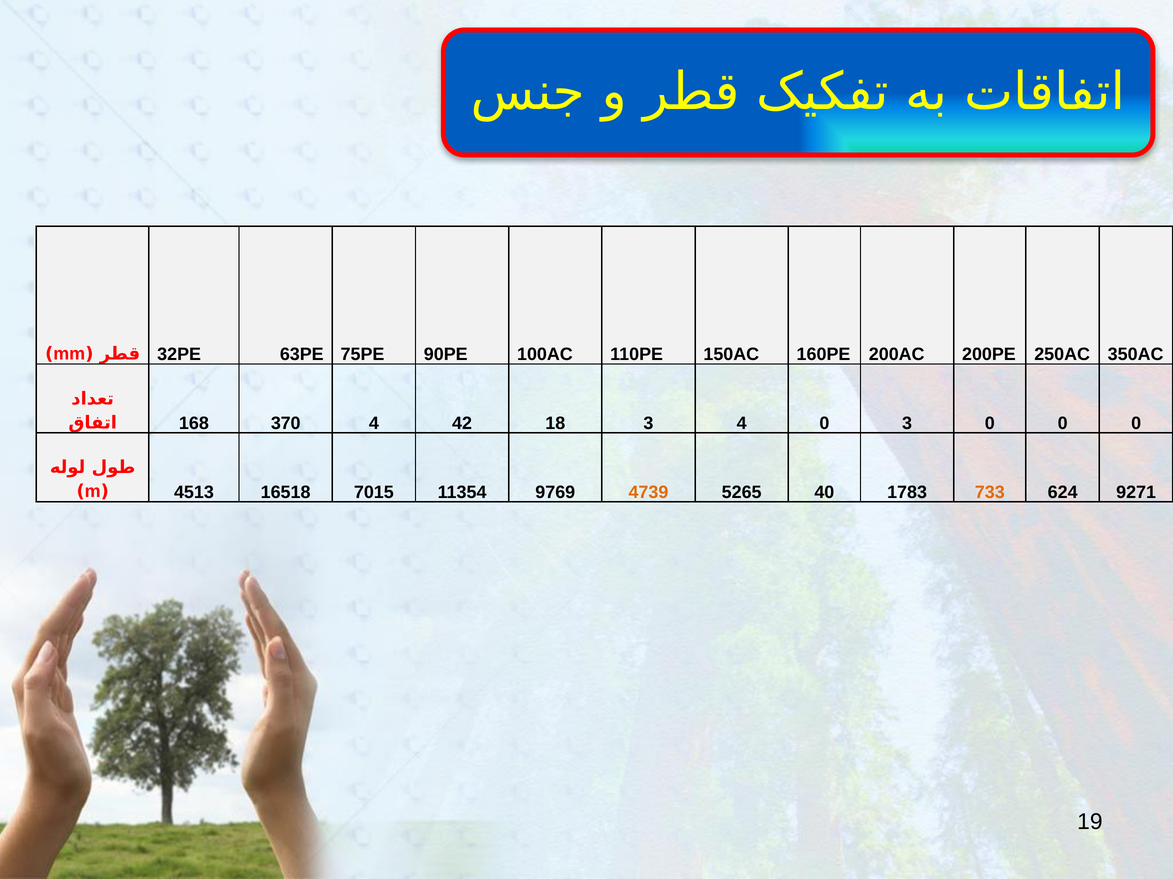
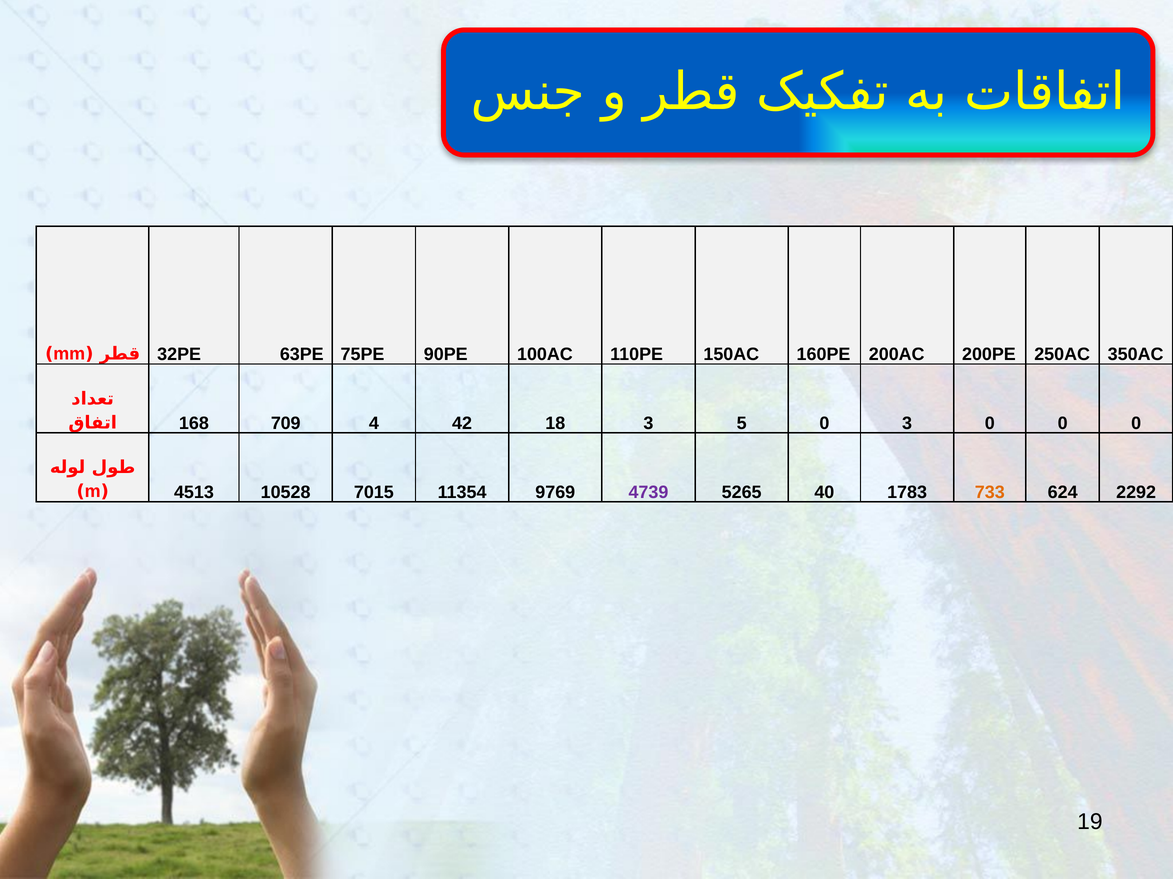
370: 370 -> 709
3 4: 4 -> 5
16518: 16518 -> 10528
4739 colour: orange -> purple
9271: 9271 -> 2292
